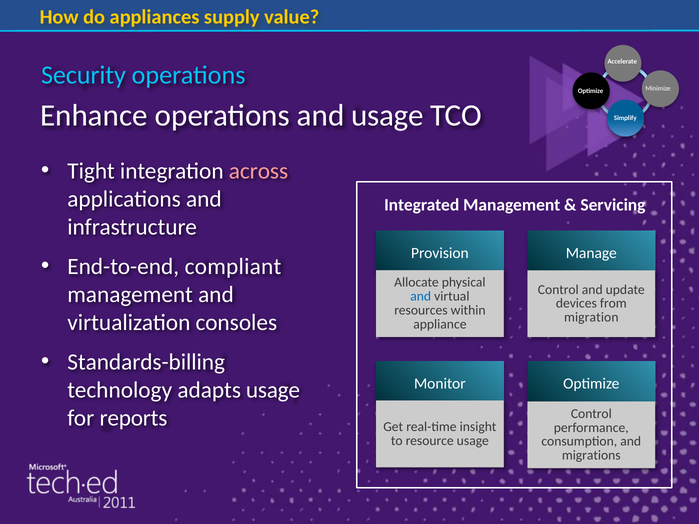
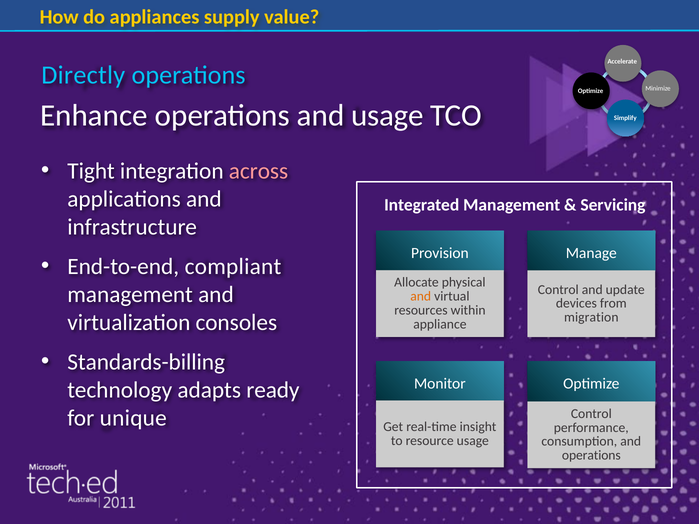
Security: Security -> Directly
and at (421, 296) colour: blue -> orange
adapts usage: usage -> ready
reports: reports -> unique
migrations at (591, 456): migrations -> operations
